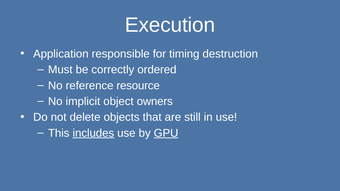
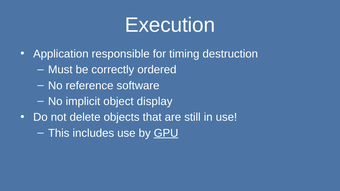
resource: resource -> software
owners: owners -> display
includes underline: present -> none
